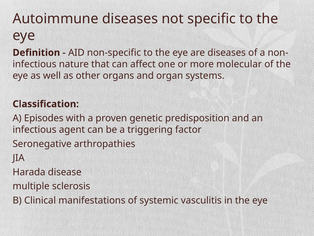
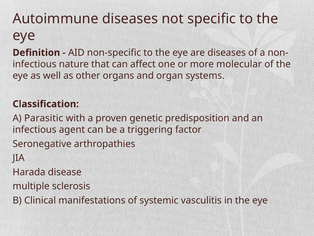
Episodes: Episodes -> Parasitic
